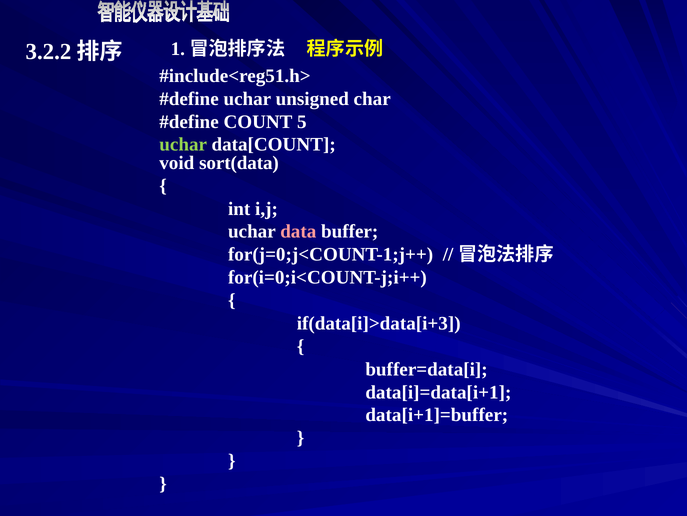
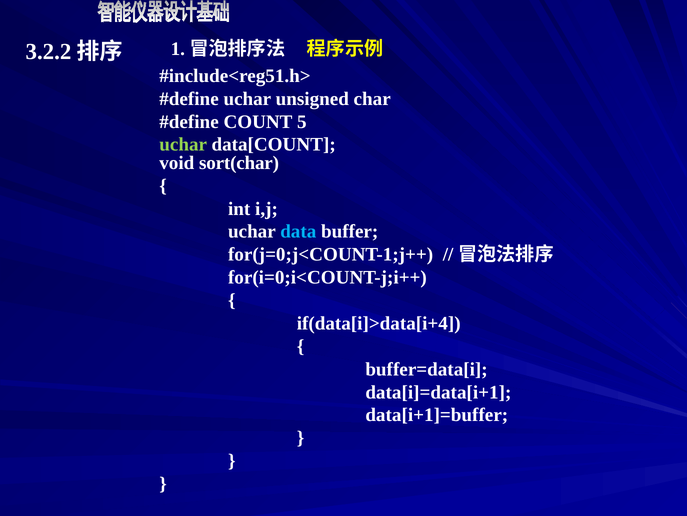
sort(data: sort(data -> sort(char
data colour: pink -> light blue
if(data[i]>data[i+3: if(data[i]>data[i+3 -> if(data[i]>data[i+4
